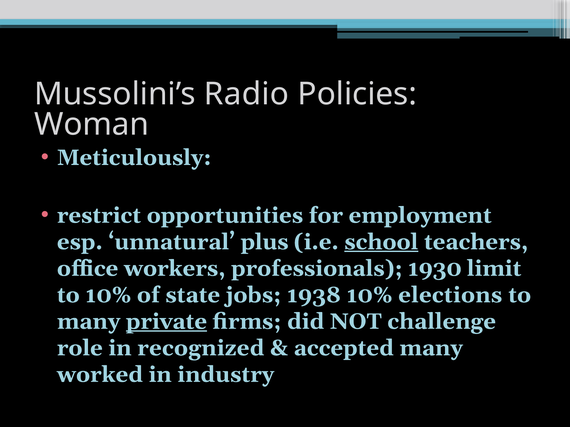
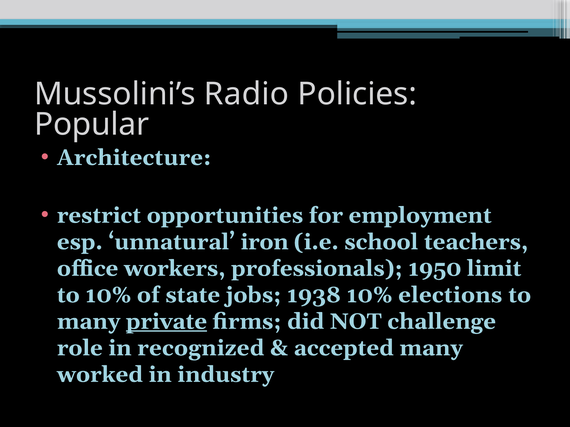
Woman: Woman -> Popular
Meticulously: Meticulously -> Architecture
plus: plus -> iron
school underline: present -> none
1930: 1930 -> 1950
